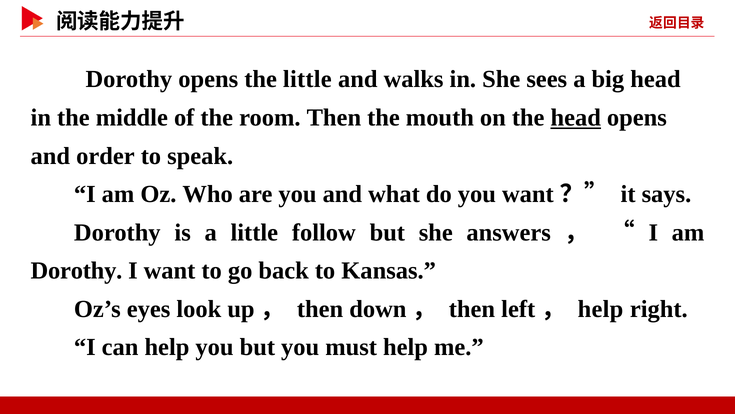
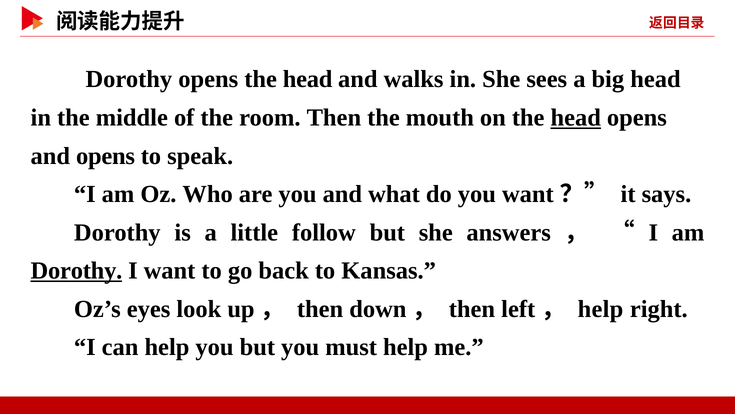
opens the little: little -> head
and order: order -> opens
Dorothy at (76, 270) underline: none -> present
